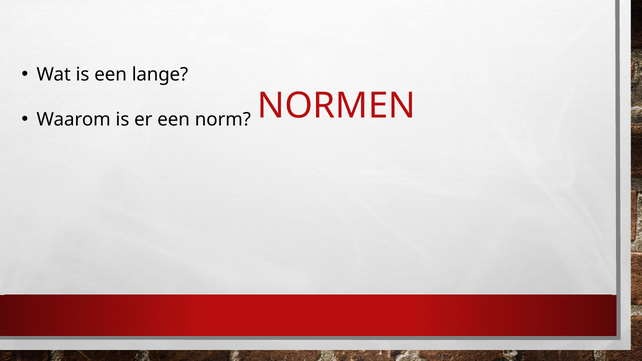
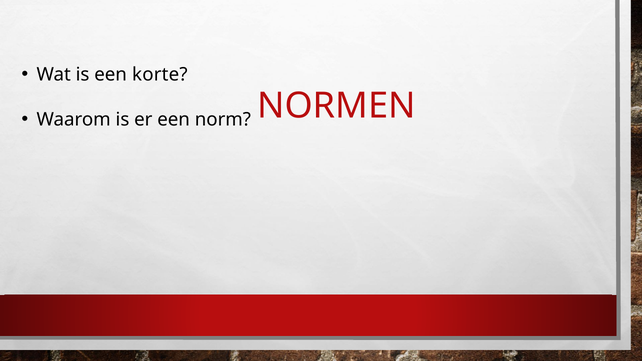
lange: lange -> korte
